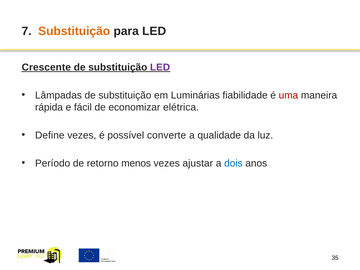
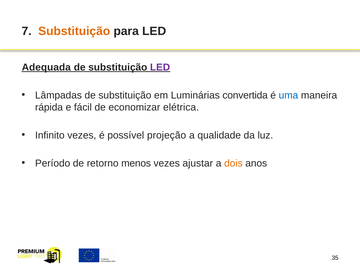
Crescente: Crescente -> Adequada
fiabilidade: fiabilidade -> convertida
uma colour: red -> blue
Define: Define -> Infinito
converte: converte -> projeção
dois colour: blue -> orange
